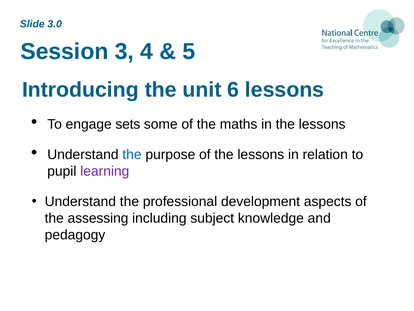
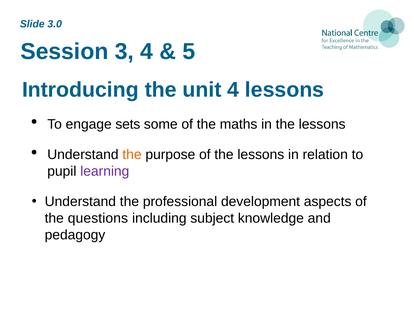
unit 6: 6 -> 4
the at (132, 155) colour: blue -> orange
assessing: assessing -> questions
